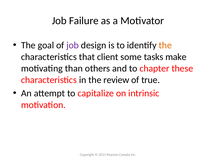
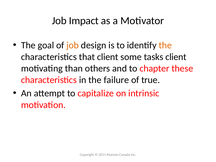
Failure: Failure -> Impact
job at (73, 45) colour: purple -> orange
tasks make: make -> client
review: review -> failure
